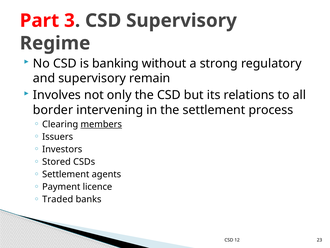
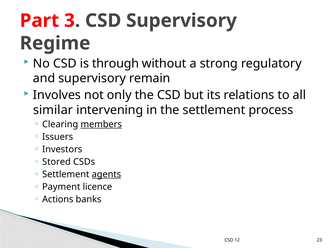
banking: banking -> through
border: border -> similar
agents underline: none -> present
Traded: Traded -> Actions
